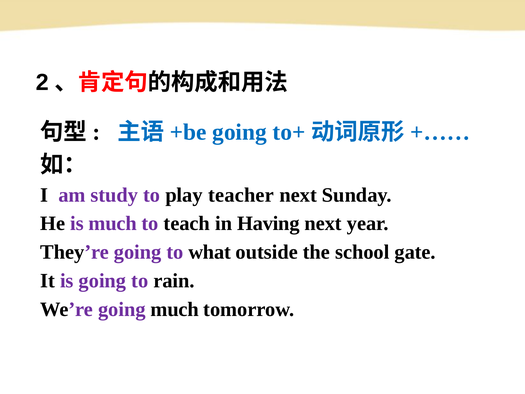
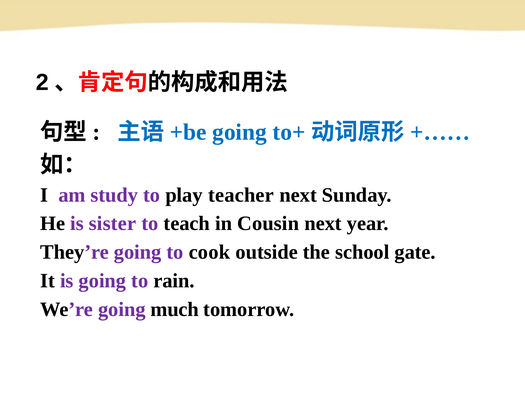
is much: much -> sister
Having: Having -> Cousin
what: what -> cook
